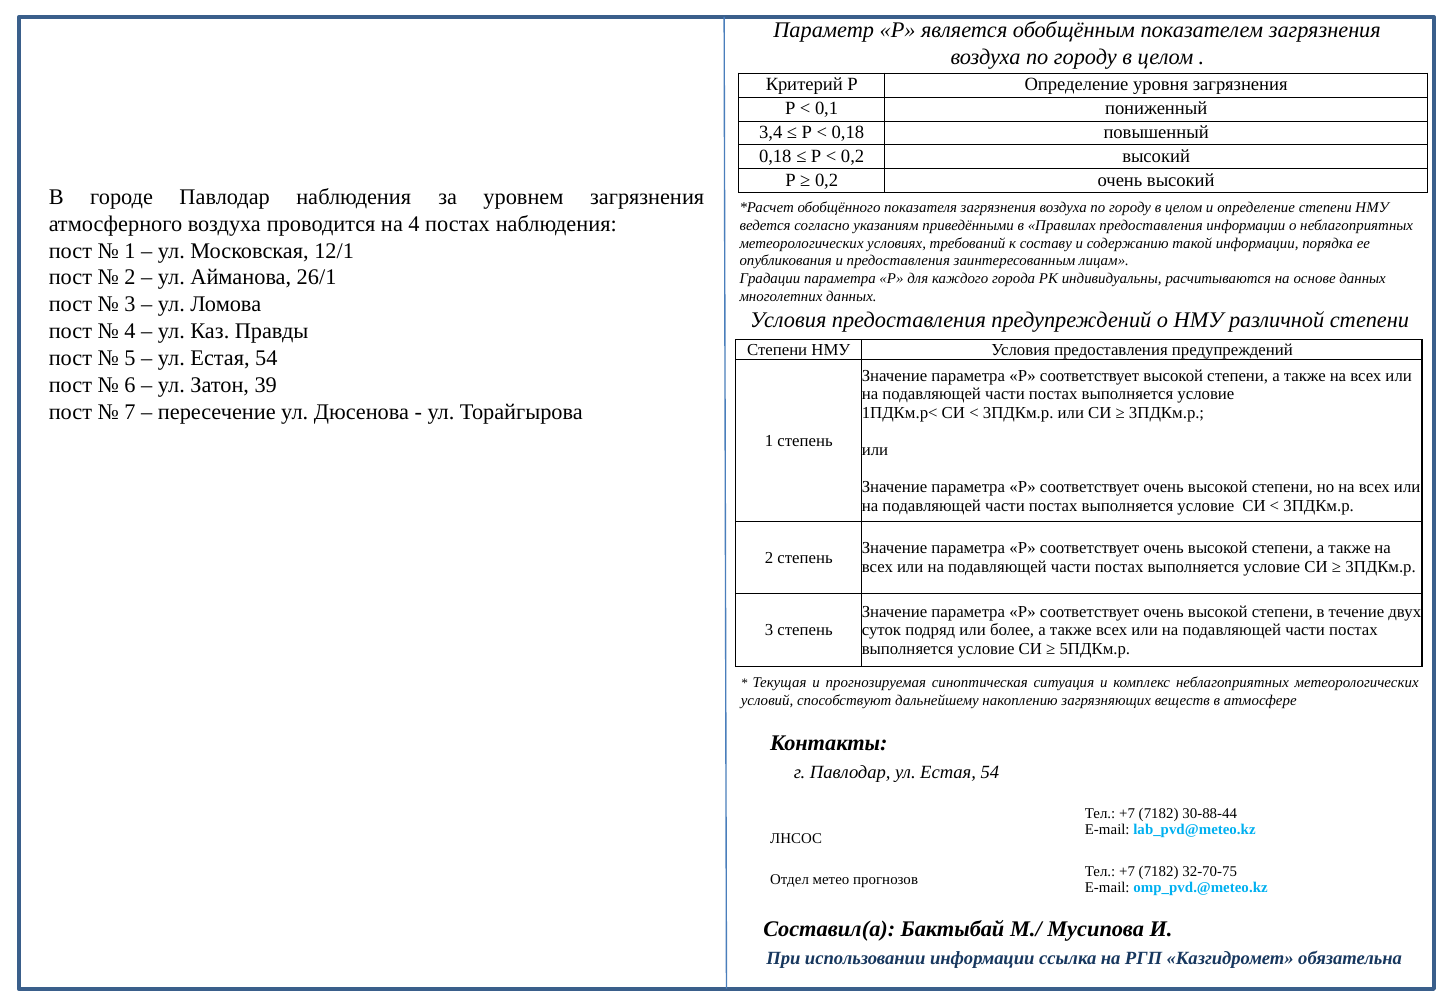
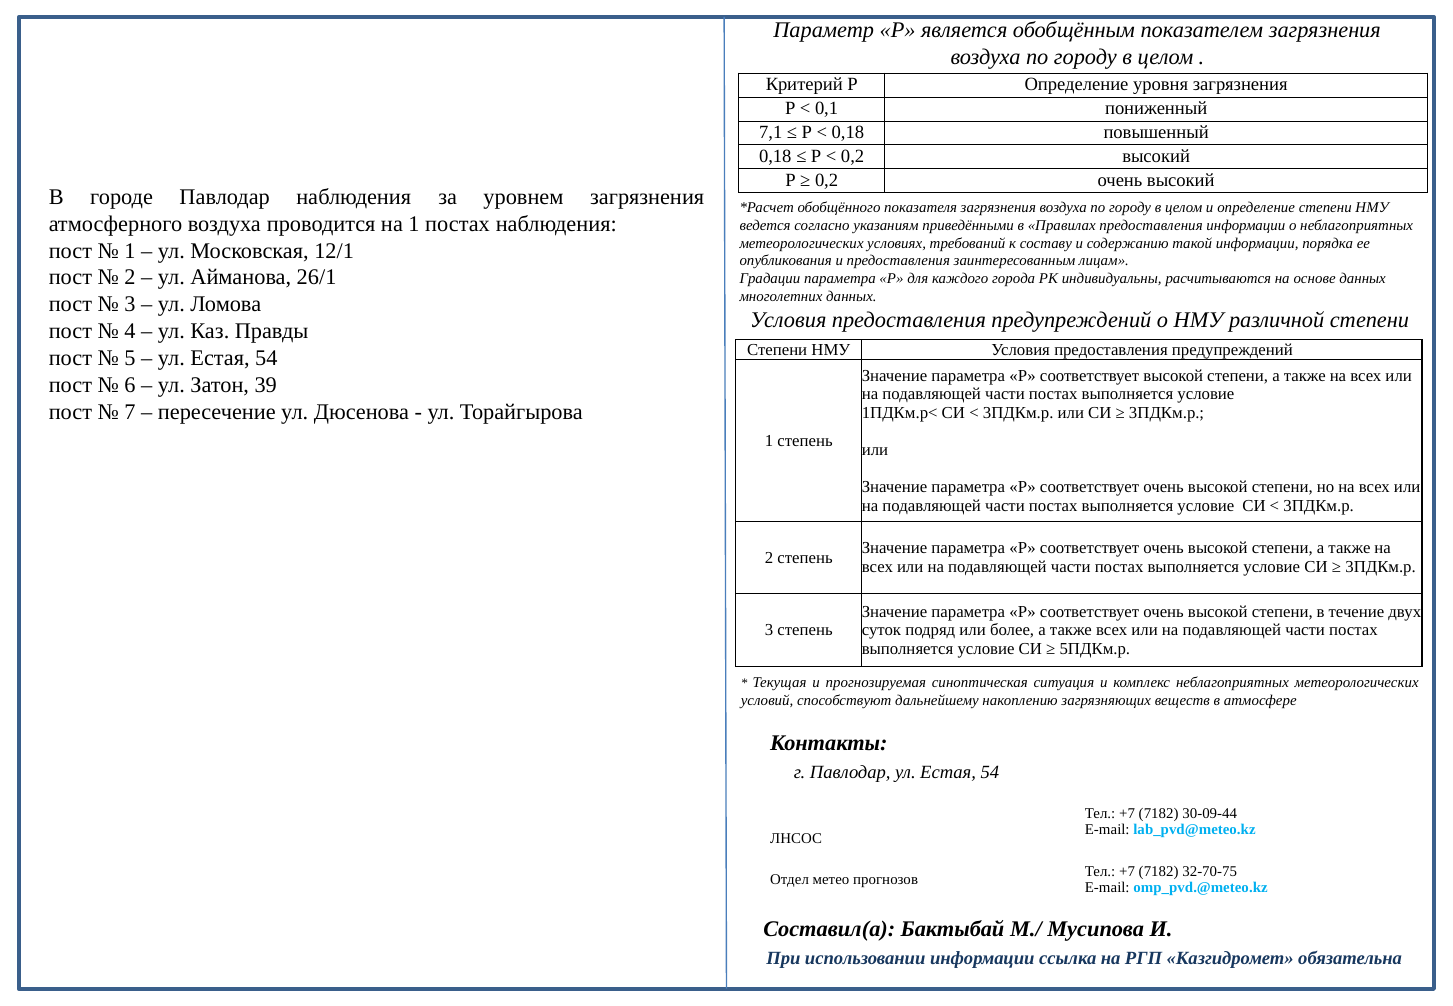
3,4: 3,4 -> 7,1
на 4: 4 -> 1
30-88-44: 30-88-44 -> 30-09-44
